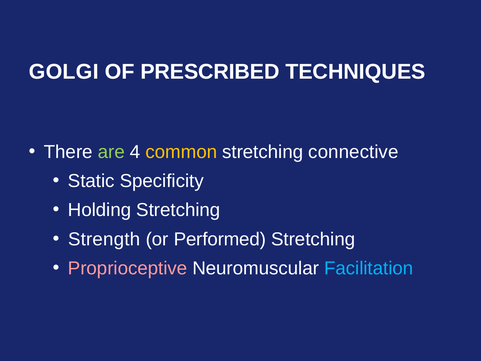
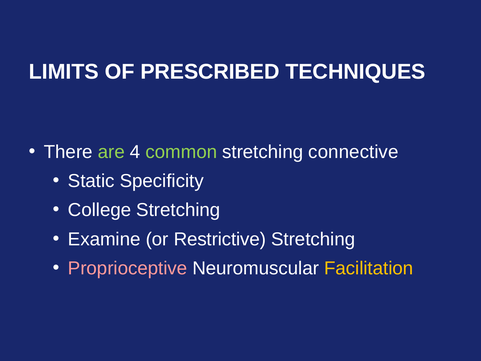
GOLGI: GOLGI -> LIMITS
common colour: yellow -> light green
Holding: Holding -> College
Strength: Strength -> Examine
Performed: Performed -> Restrictive
Facilitation colour: light blue -> yellow
